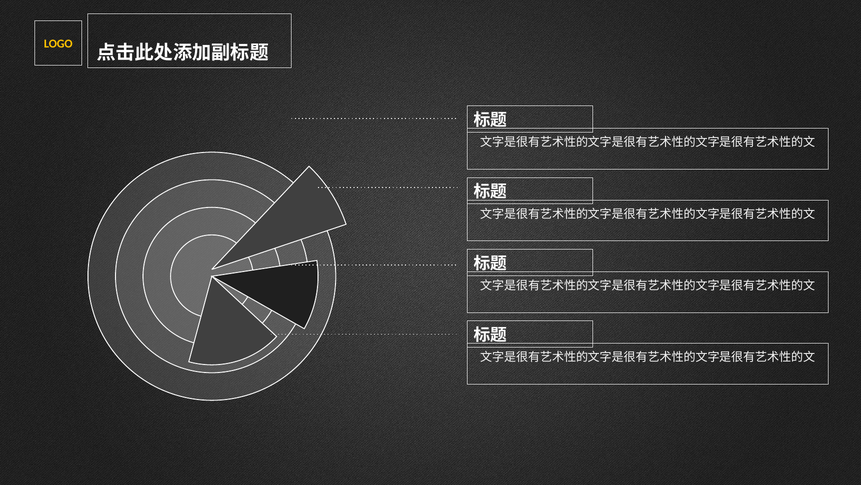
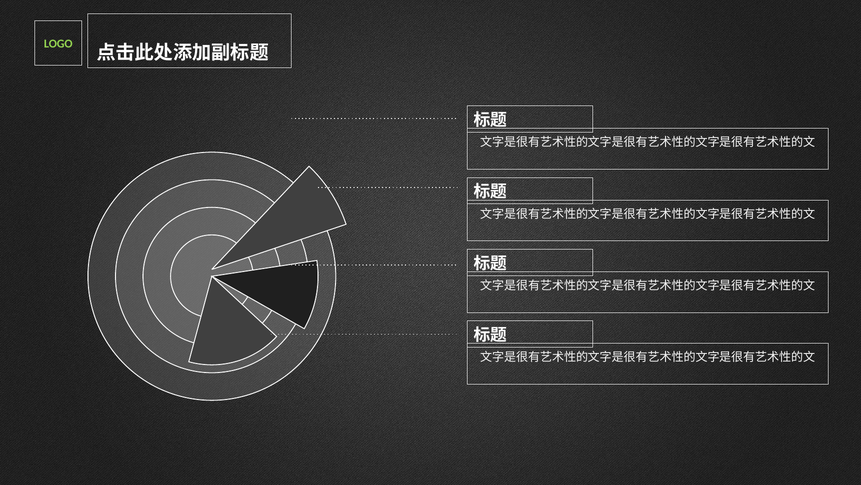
LOGO colour: yellow -> light green
